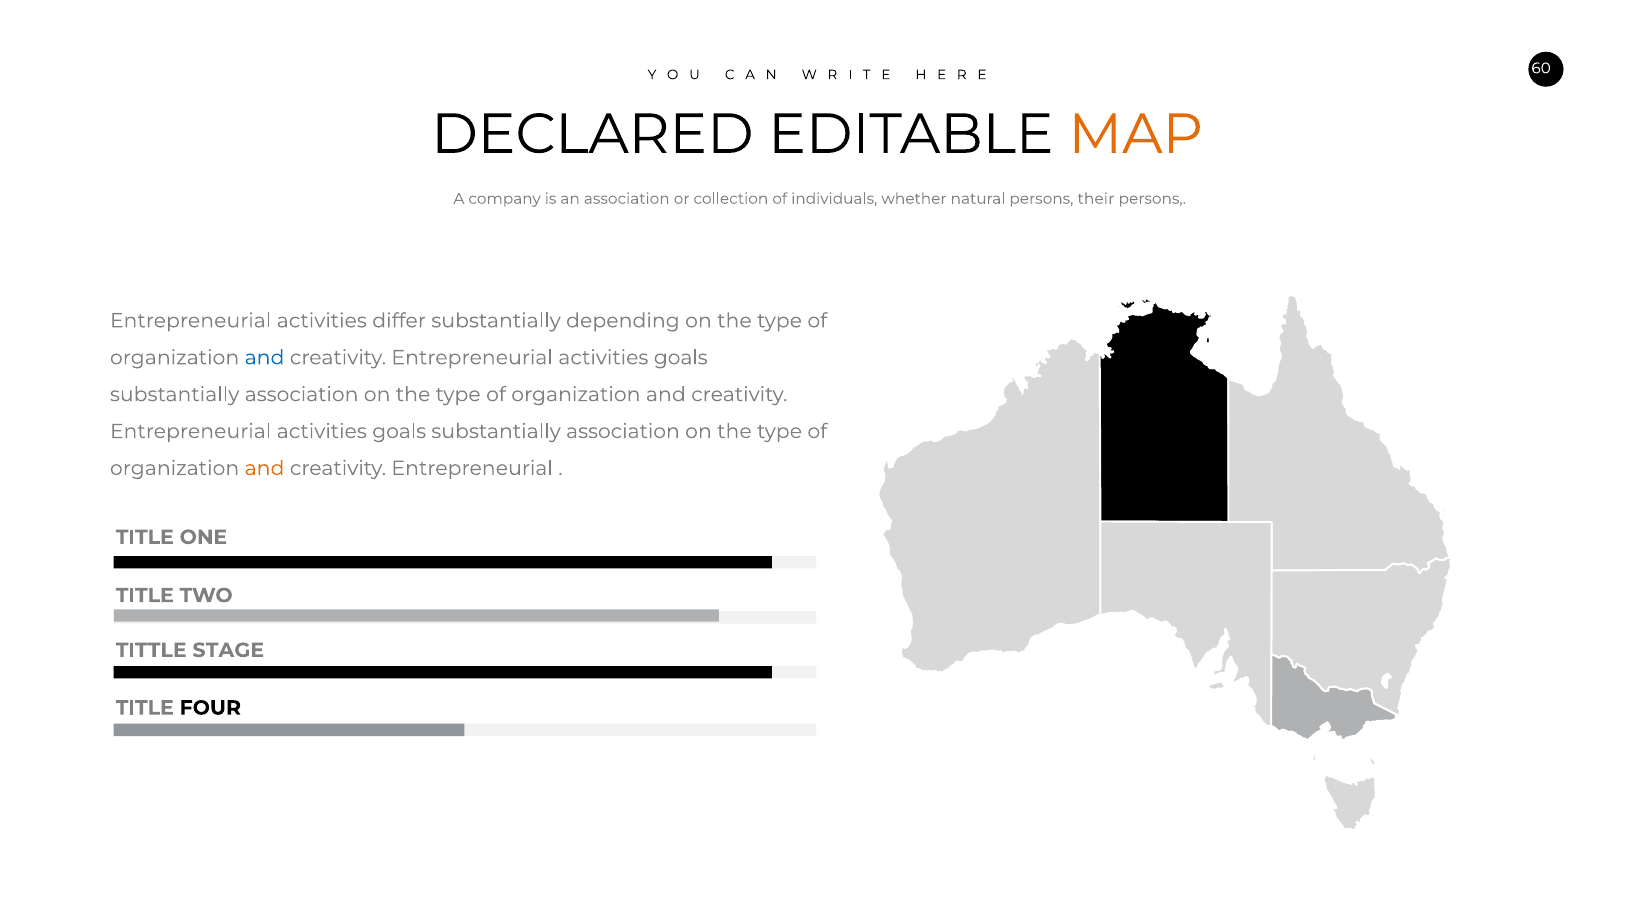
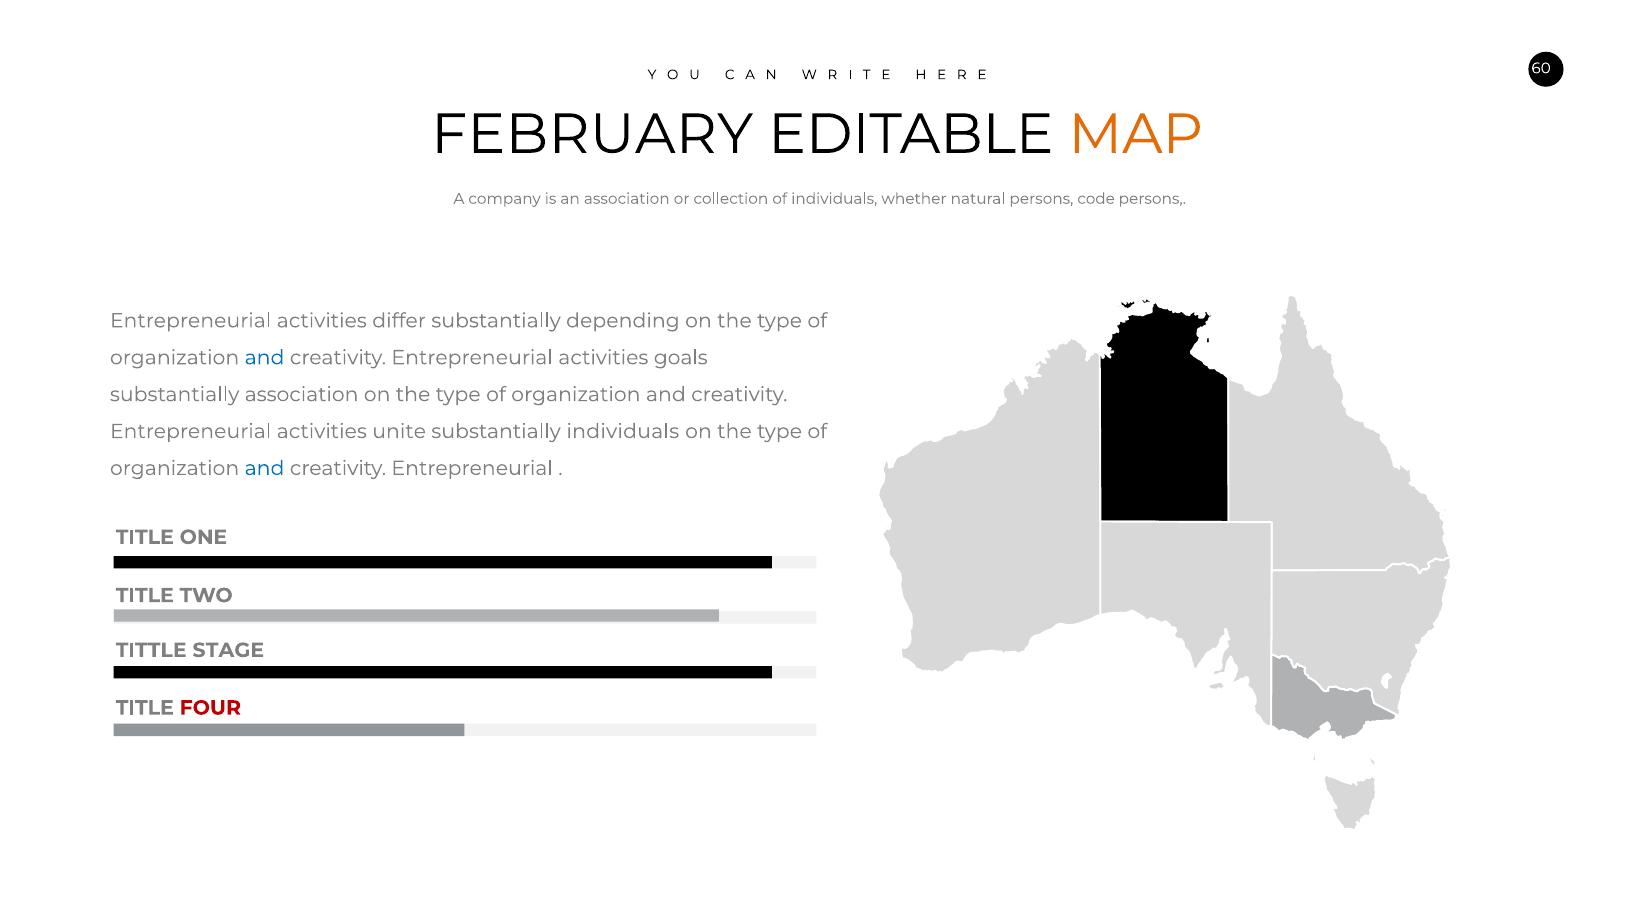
DECLARED: DECLARED -> FEBRUARY
their: their -> code
goals at (399, 431): goals -> unite
association at (623, 431): association -> individuals
and at (265, 468) colour: orange -> blue
FOUR colour: black -> red
